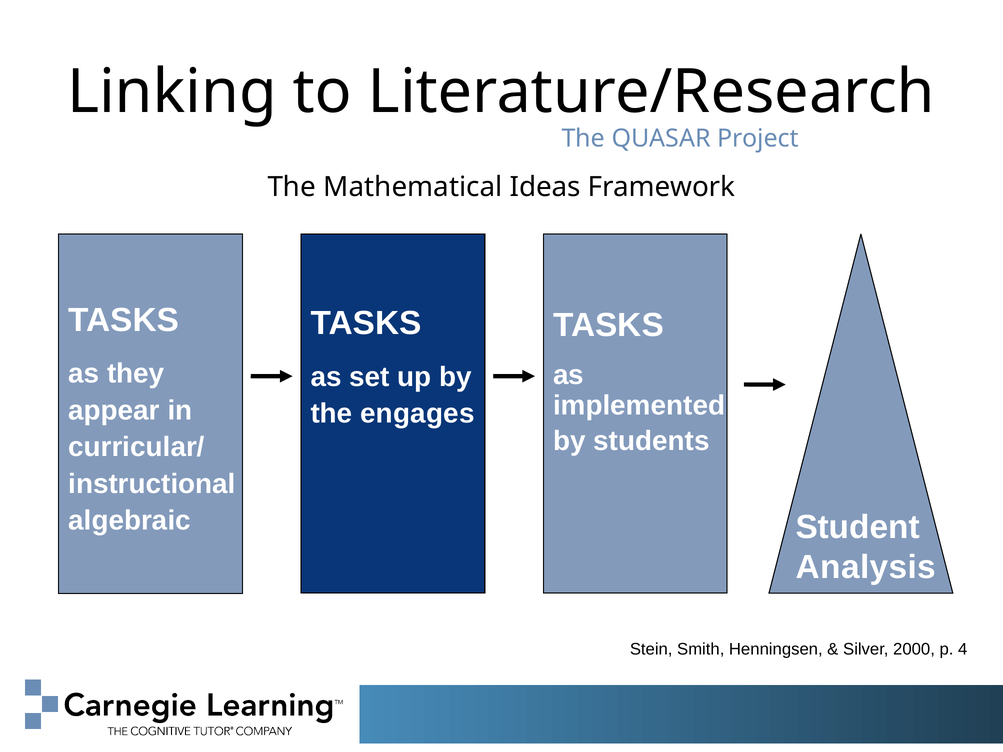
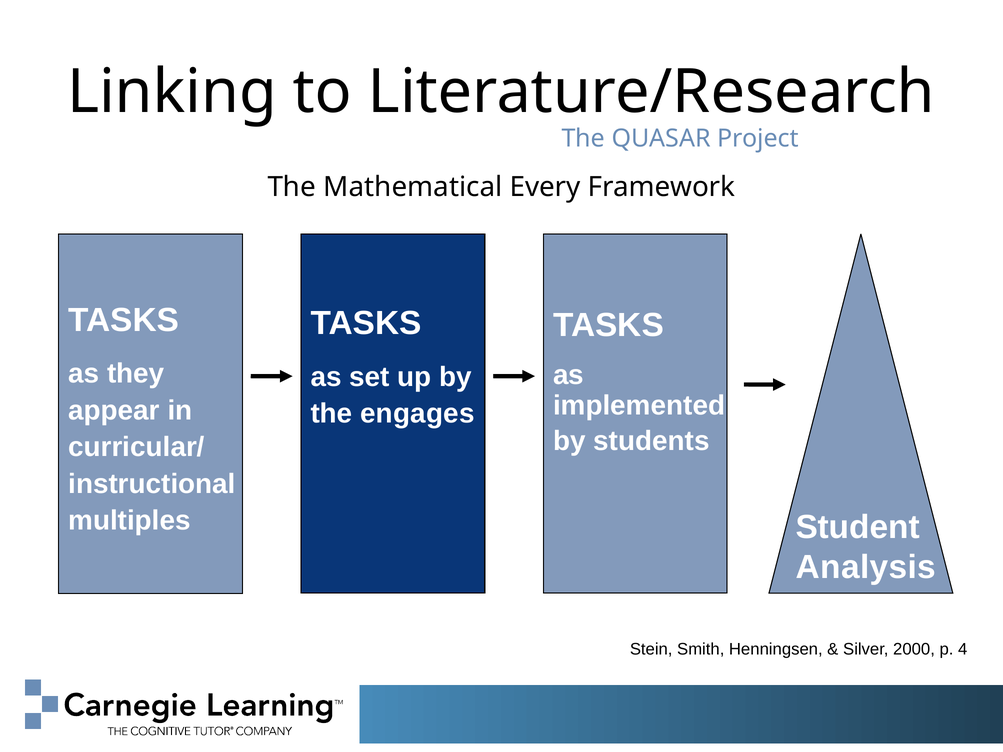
Ideas: Ideas -> Every
algebraic: algebraic -> multiples
